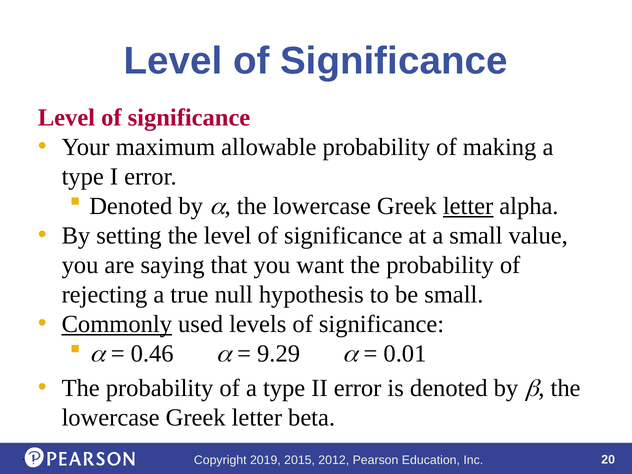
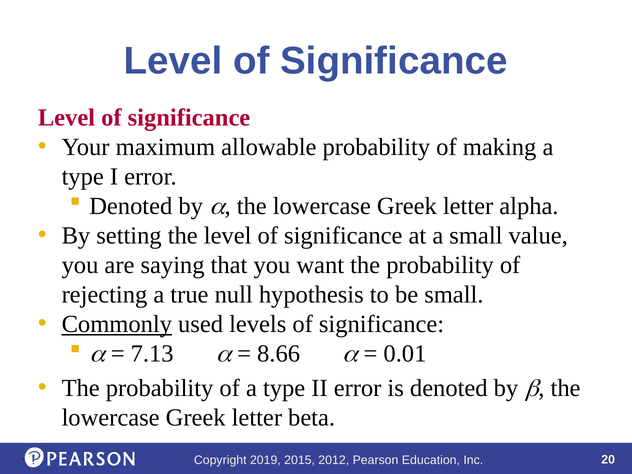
letter at (468, 206) underline: present -> none
0.46: 0.46 -> 7.13
9.29: 9.29 -> 8.66
